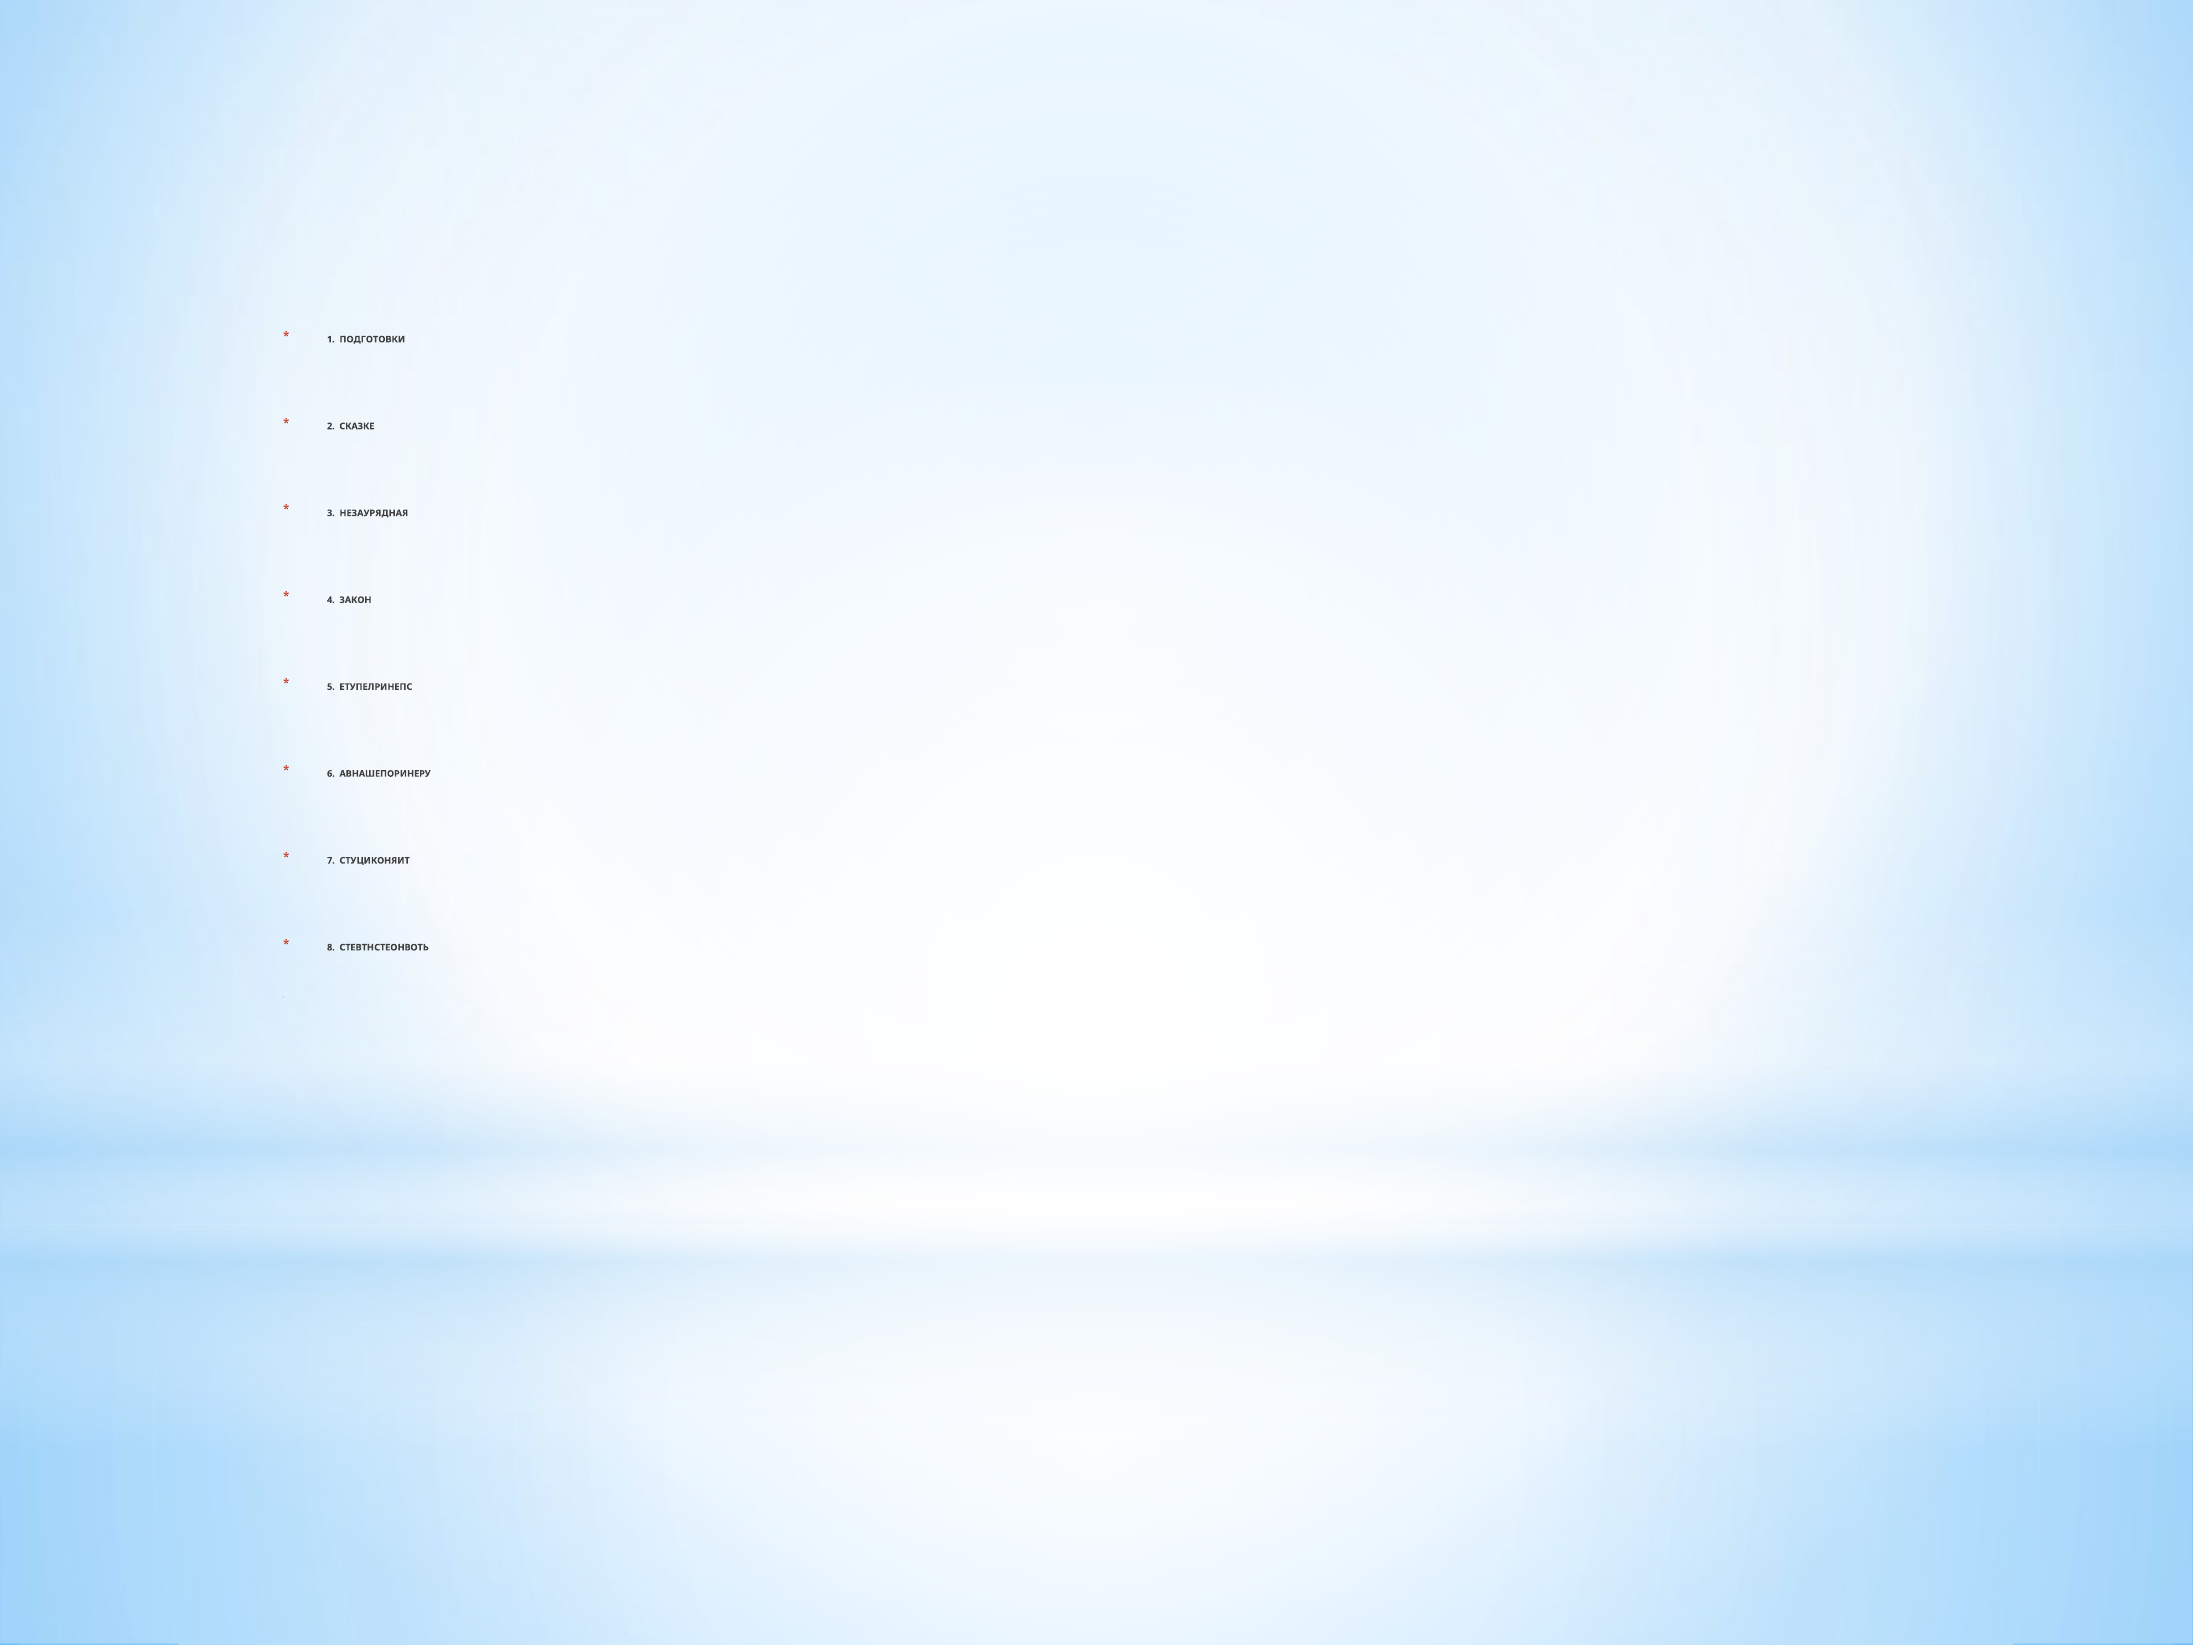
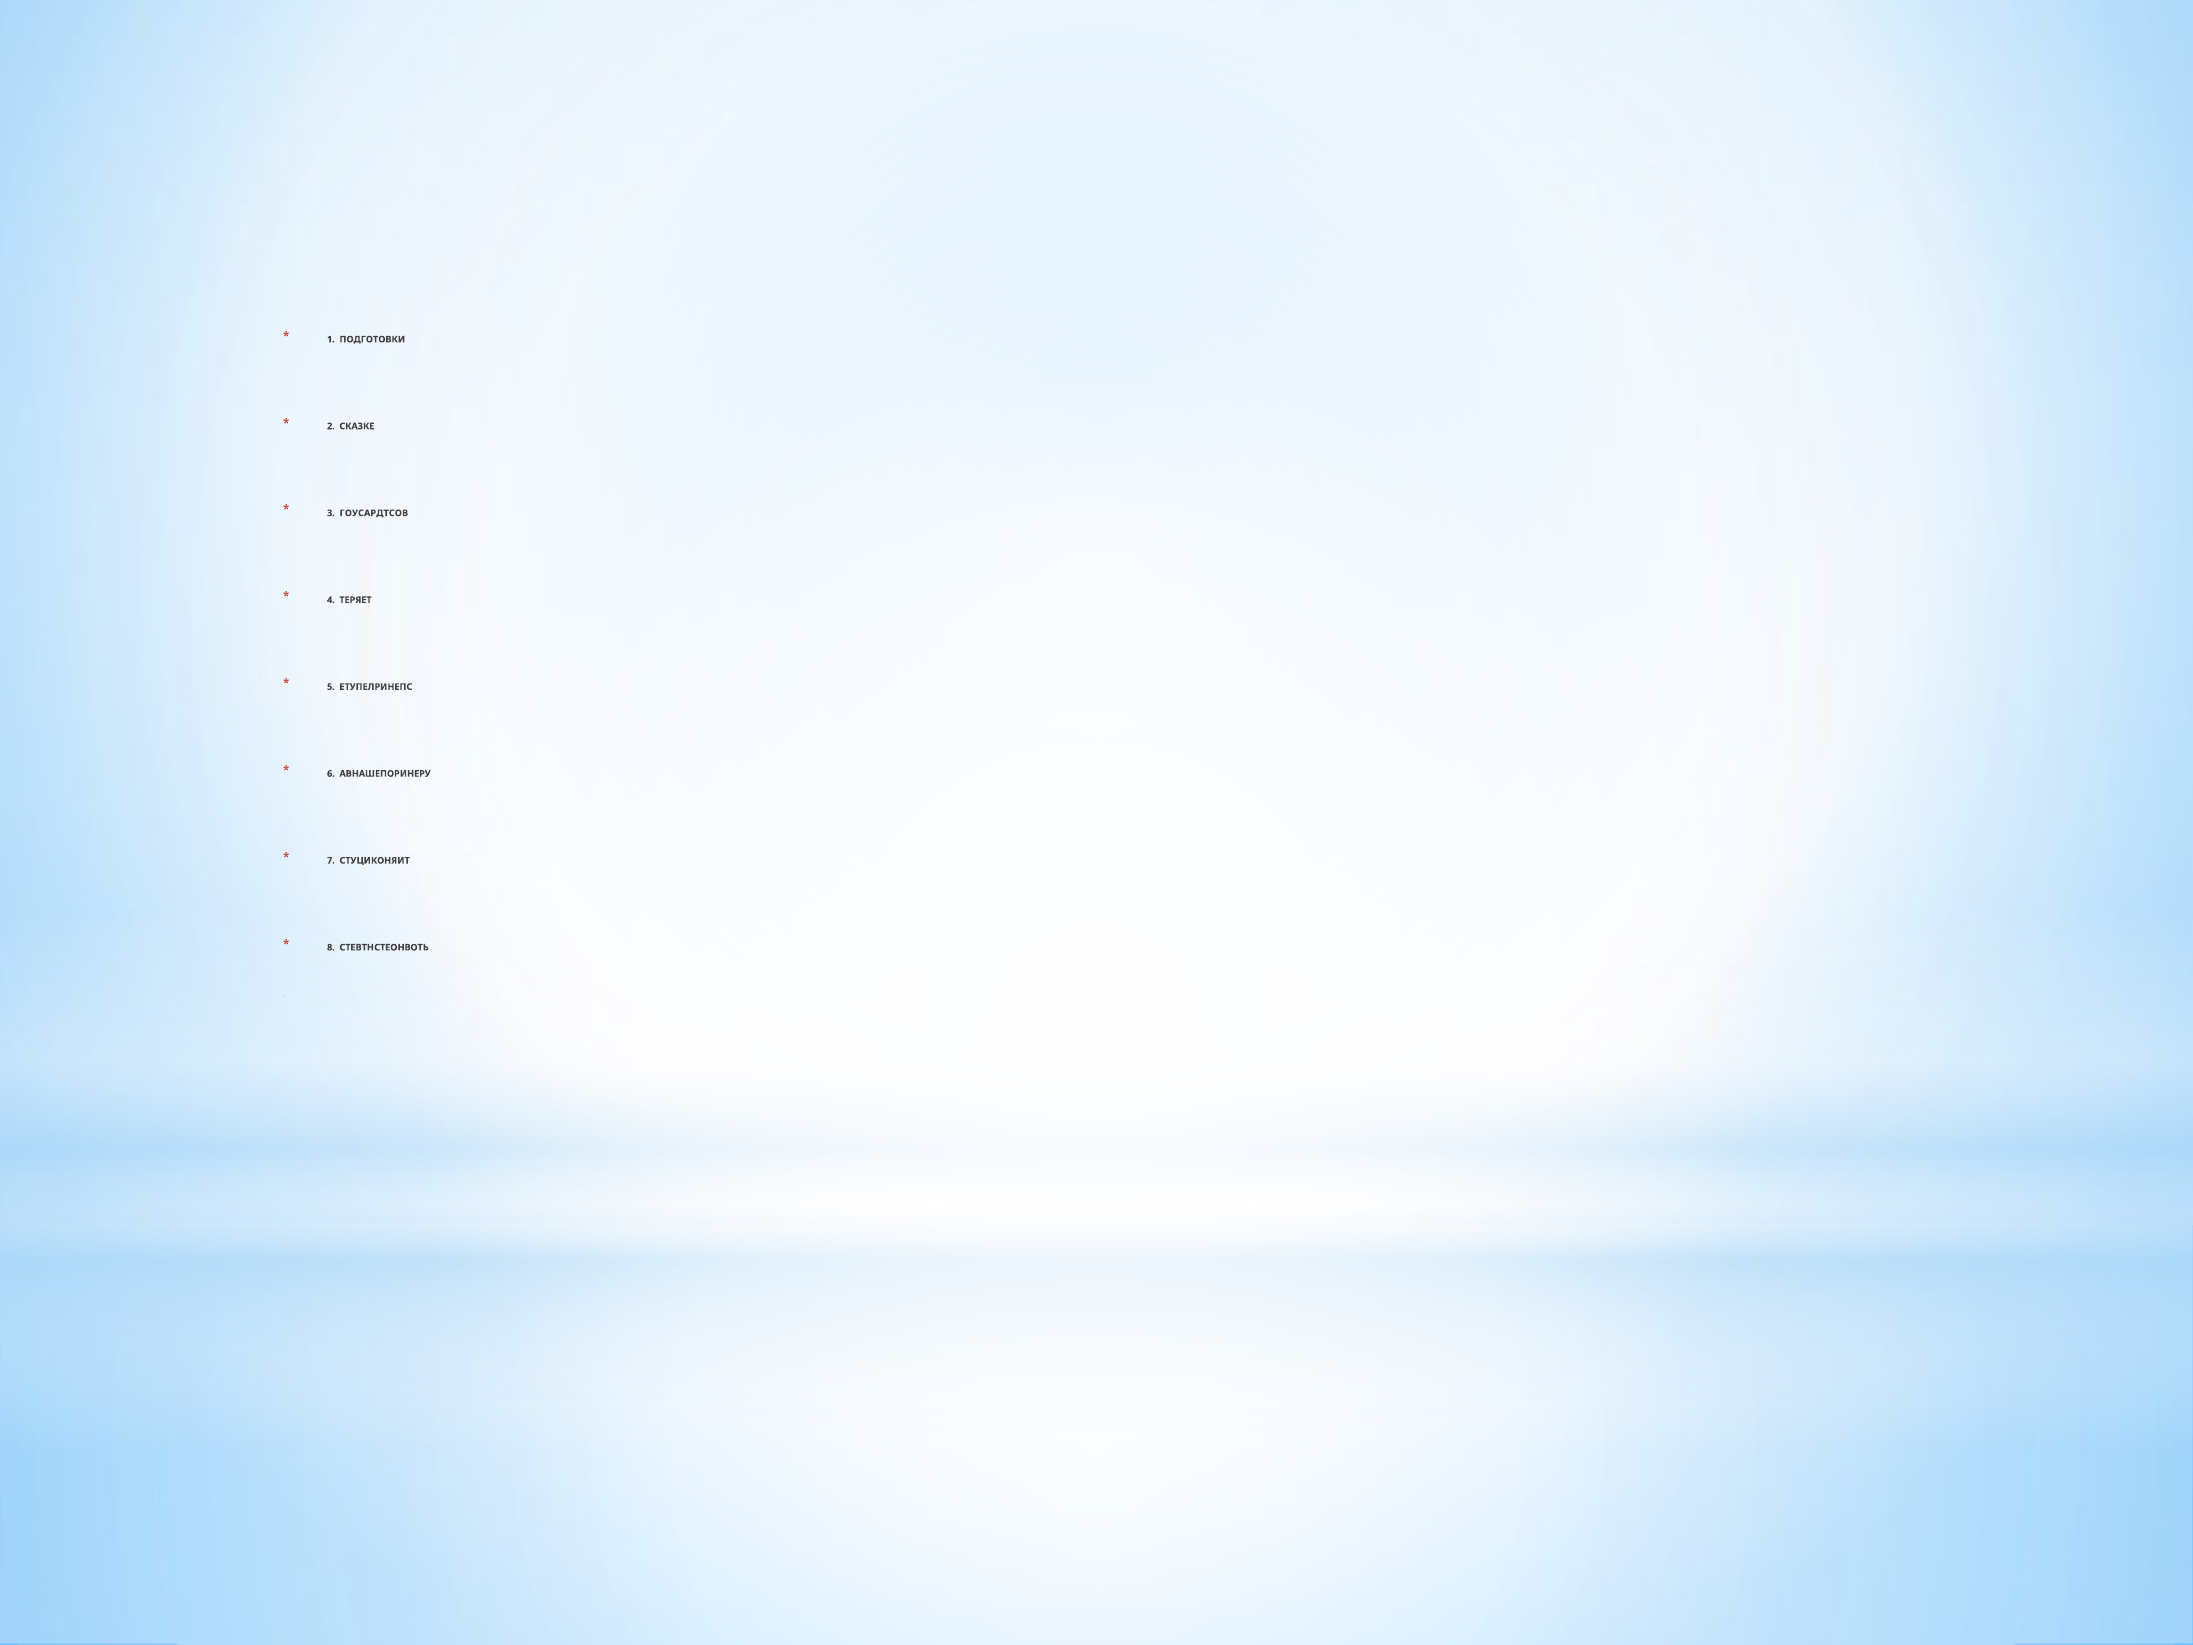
НЕЗАУРЯДНАЯ: НЕЗАУРЯДНАЯ -> ГОУСАРДТСОВ
ЗАКОН: ЗАКОН -> ТЕРЯЕТ
